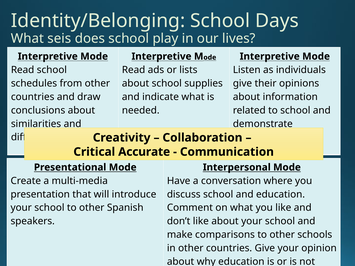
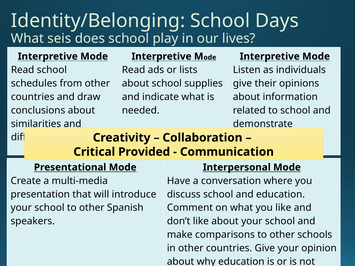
Accurate: Accurate -> Provided
